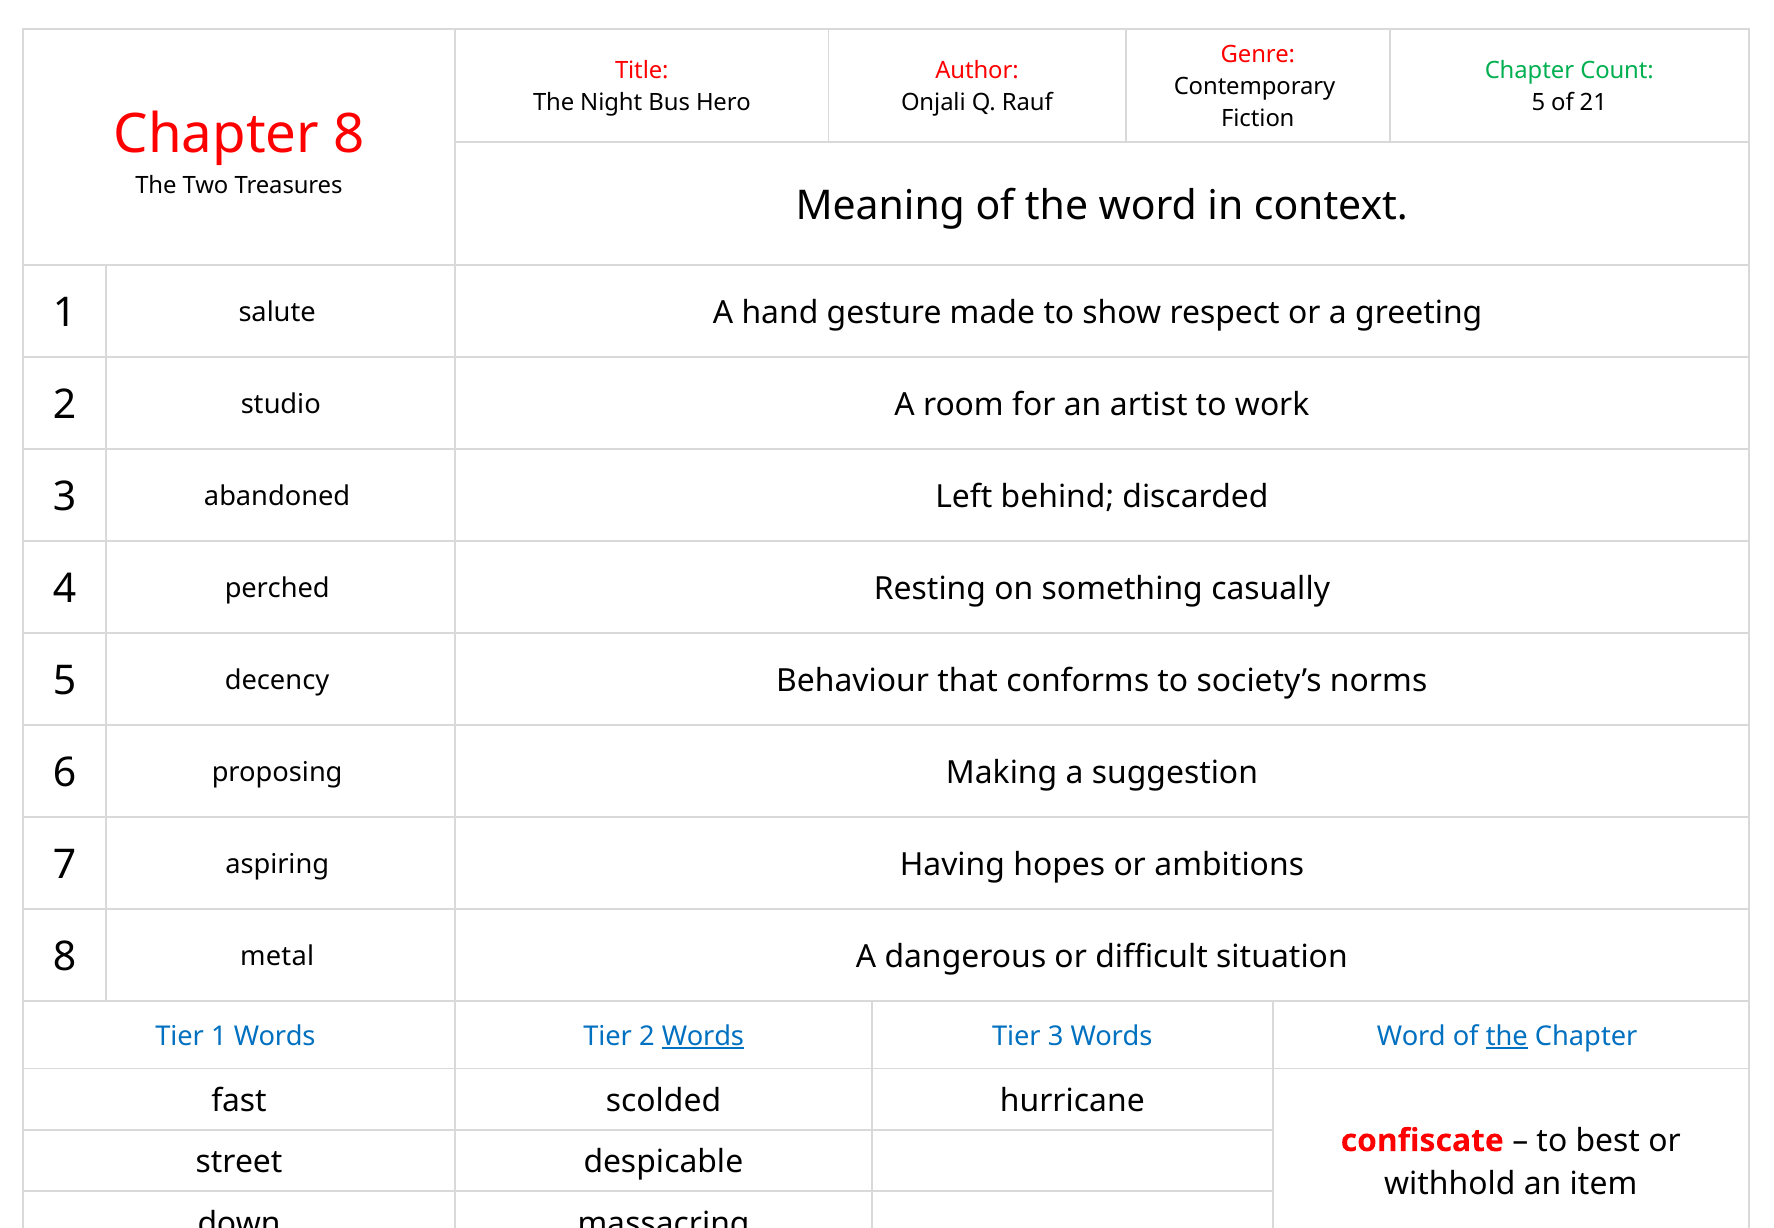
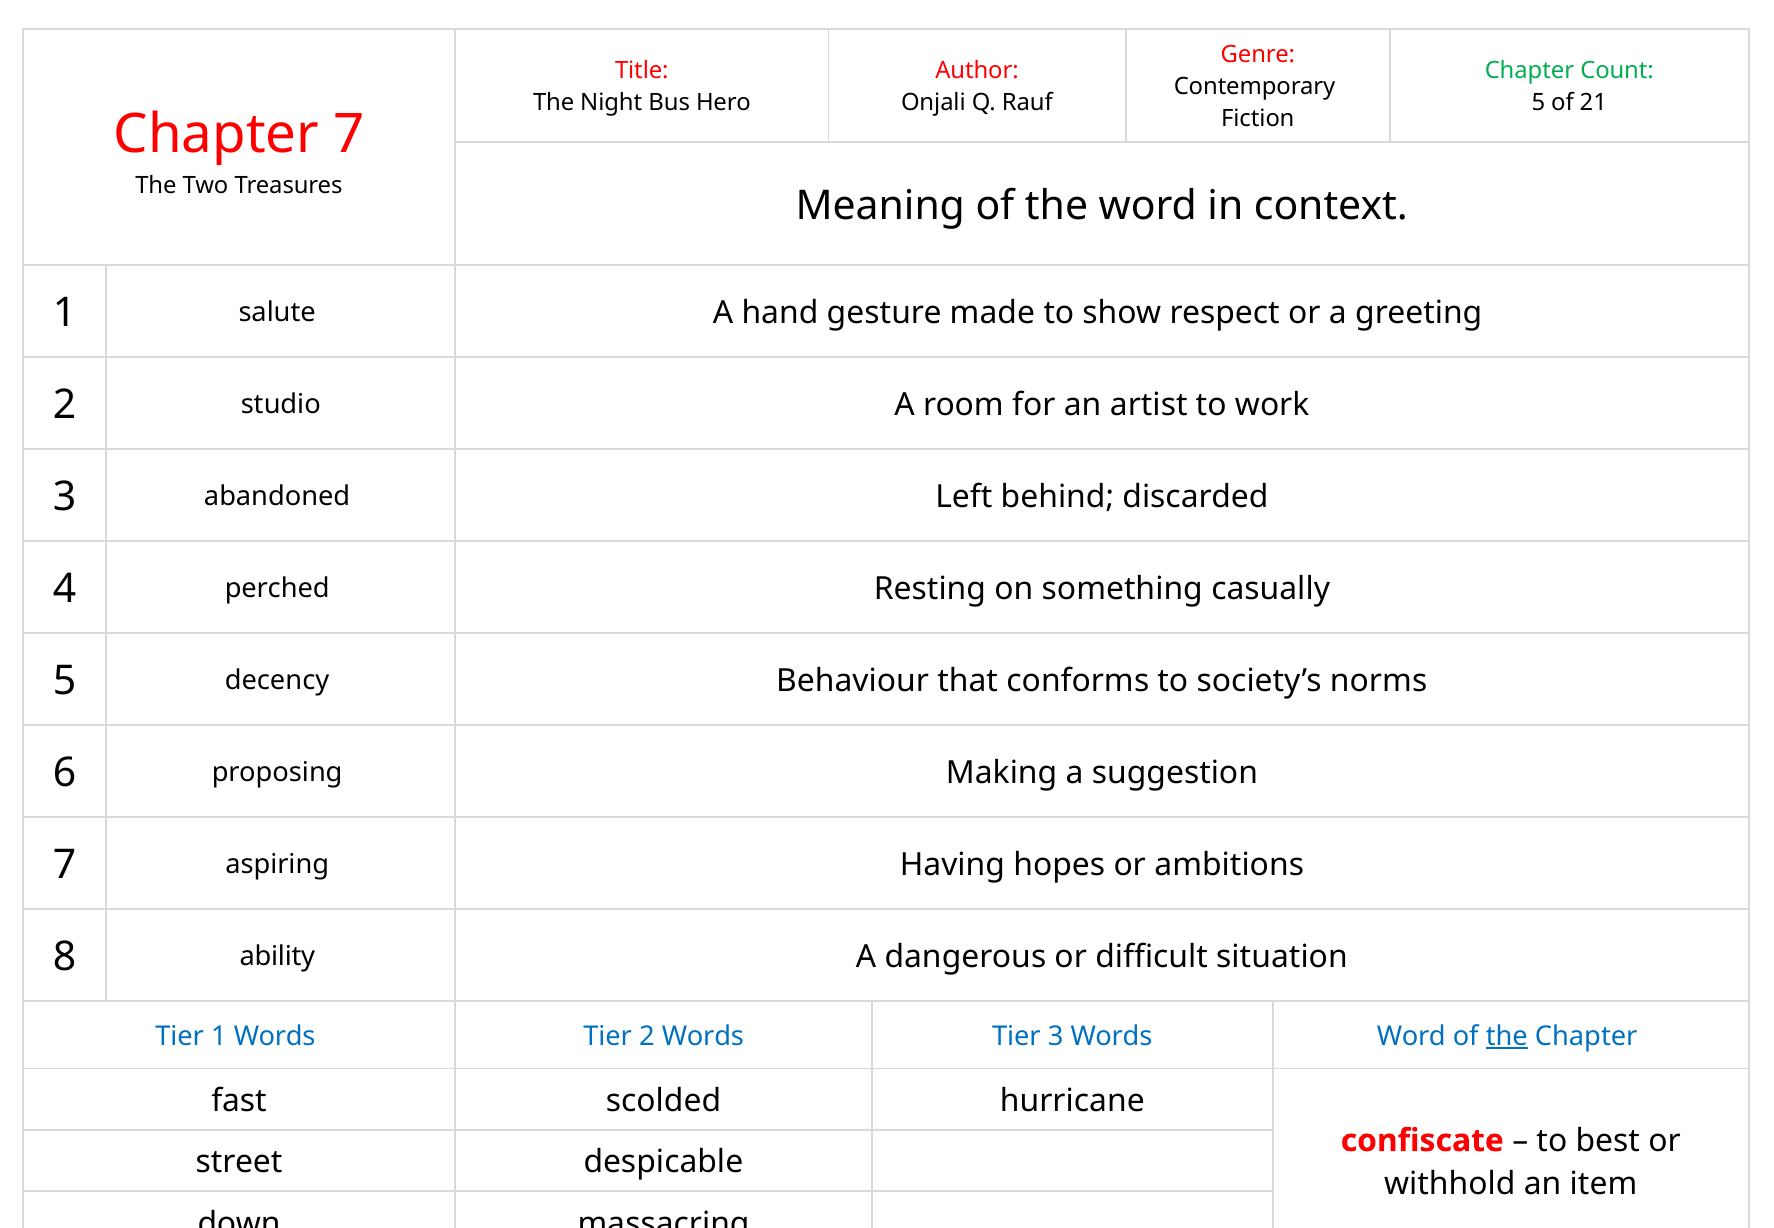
Chapter 8: 8 -> 7
metal: metal -> ability
Words at (703, 1036) underline: present -> none
